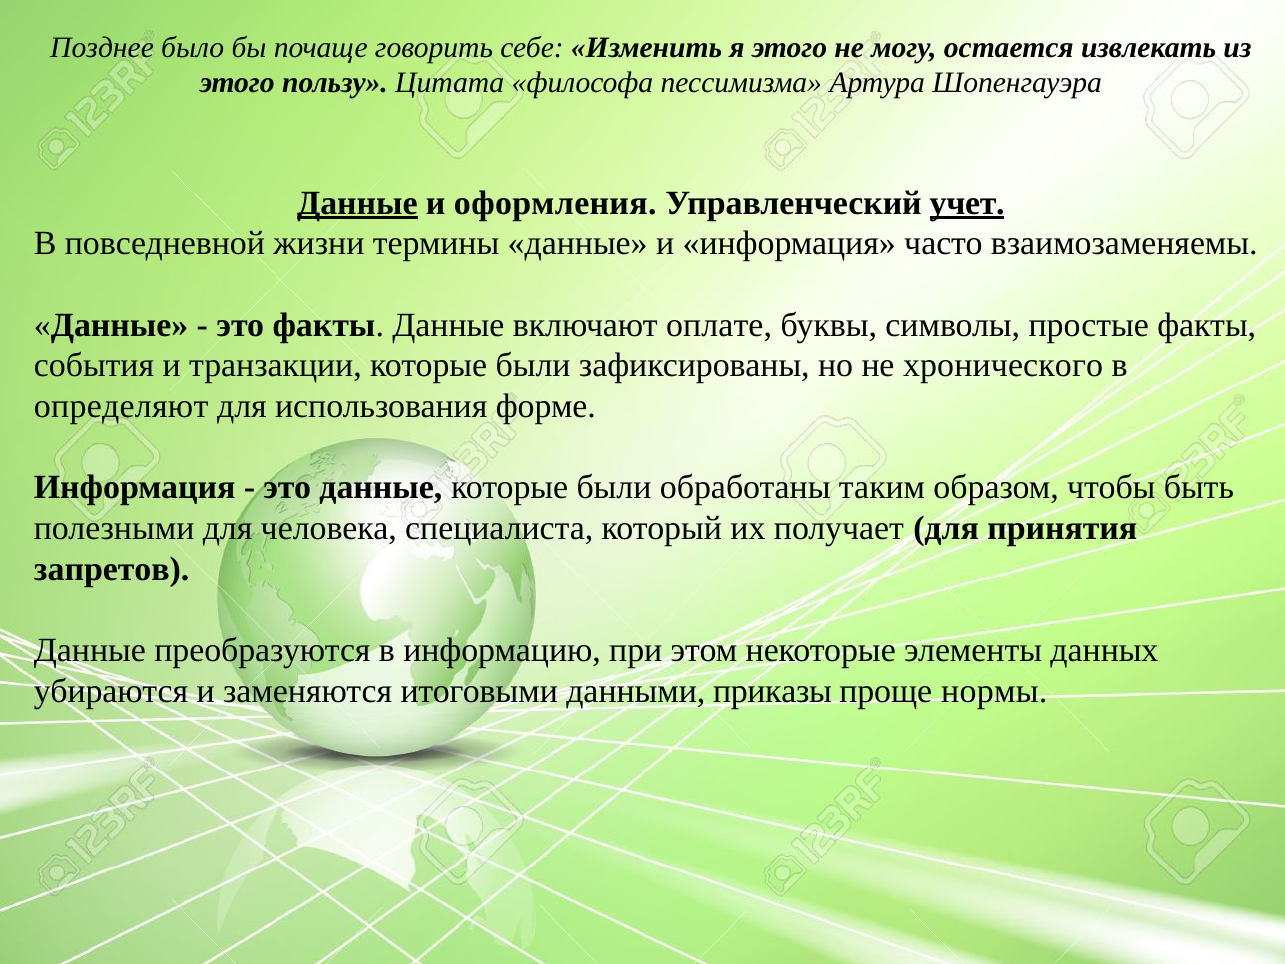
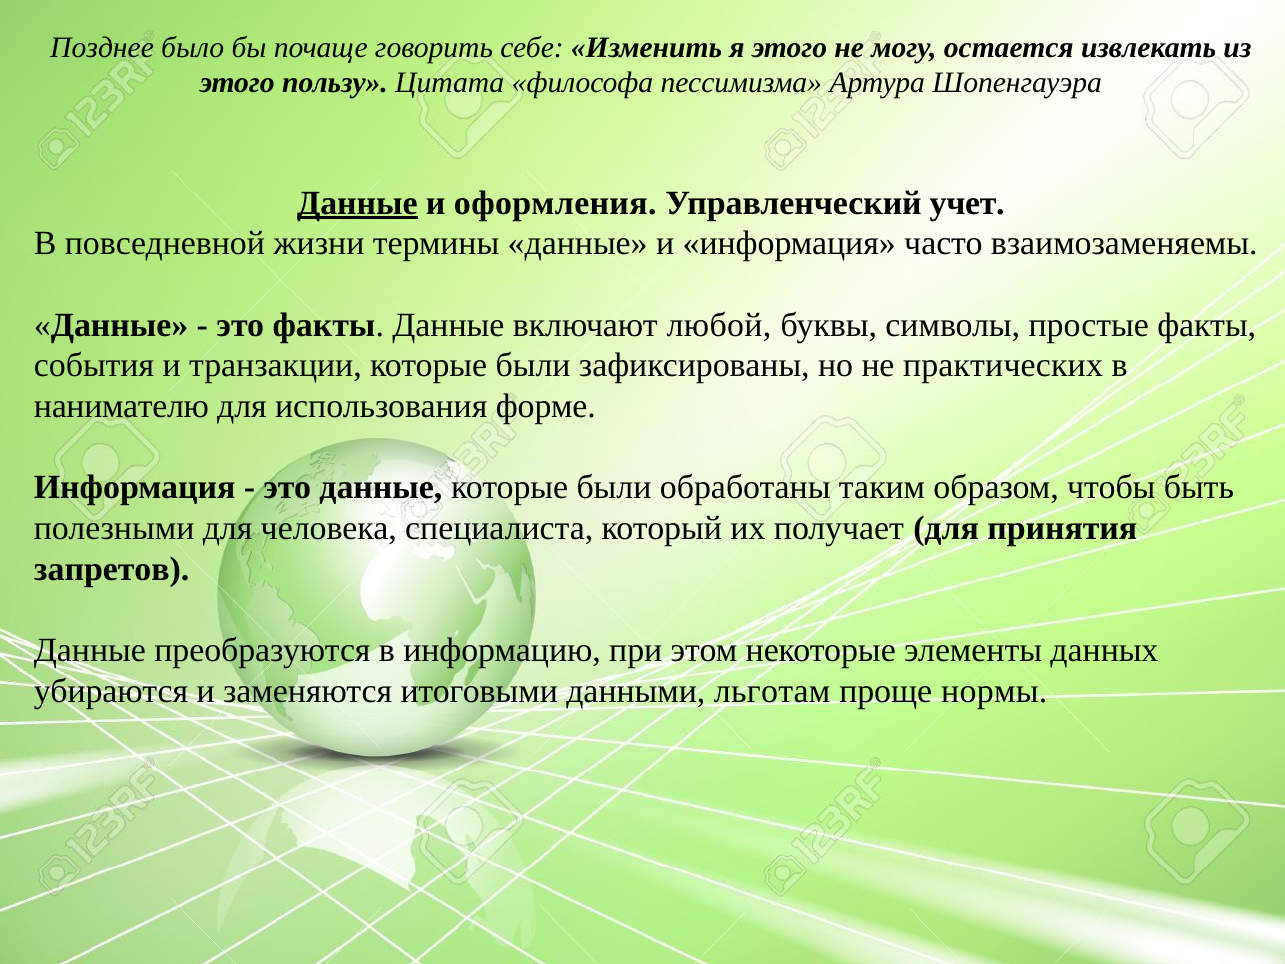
учет underline: present -> none
оплате: оплате -> любой
хронического: хронического -> практических
определяют: определяют -> нанимателю
приказы: приказы -> льготам
